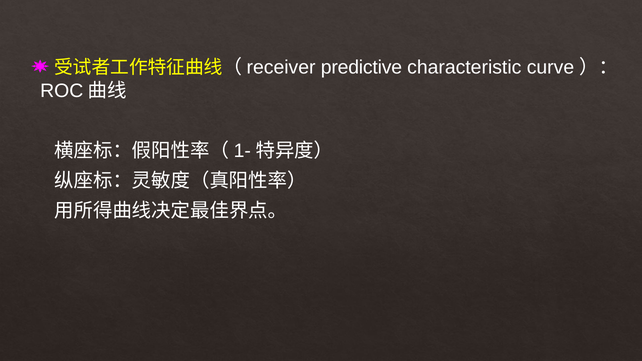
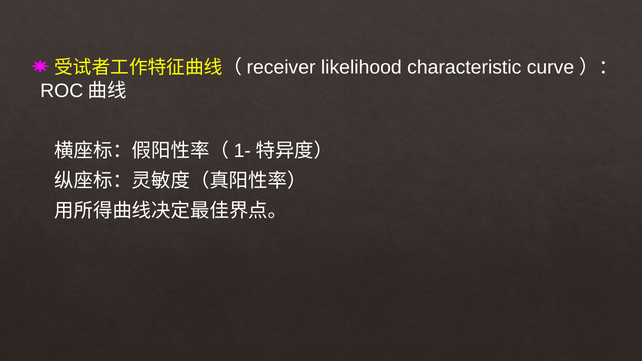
predictive: predictive -> likelihood
